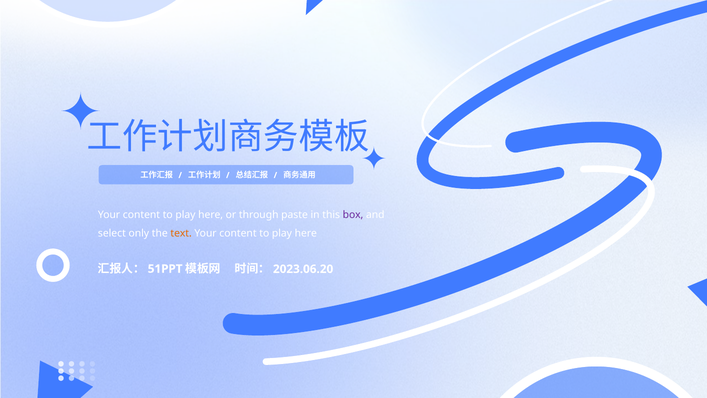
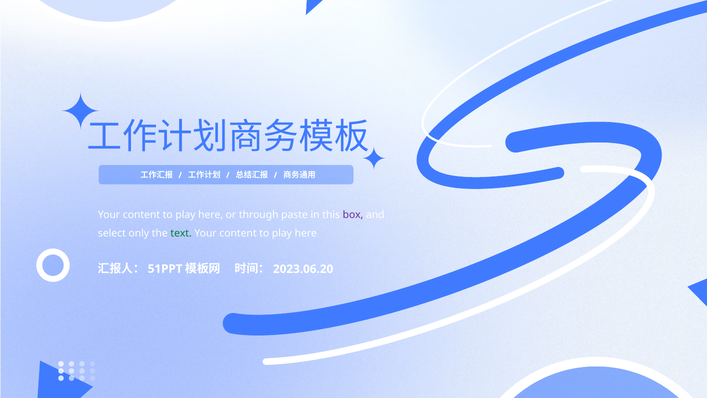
text colour: orange -> green
